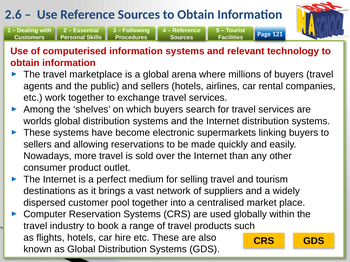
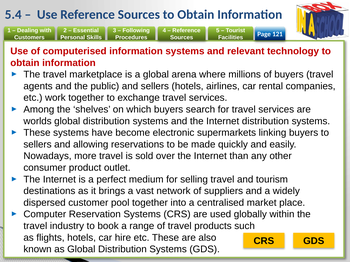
2.6: 2.6 -> 5.4
